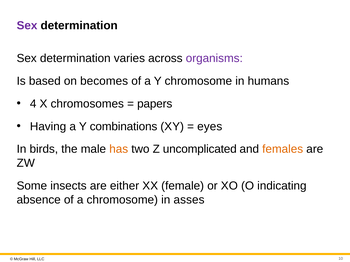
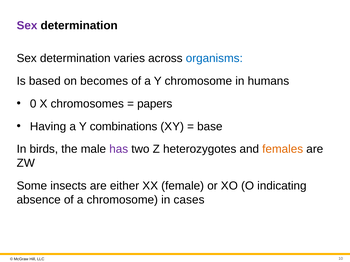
organisms colour: purple -> blue
4: 4 -> 0
eyes: eyes -> base
has colour: orange -> purple
uncomplicated: uncomplicated -> heterozygotes
asses: asses -> cases
